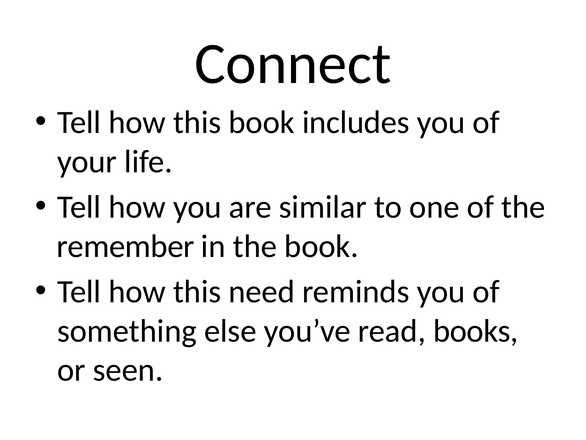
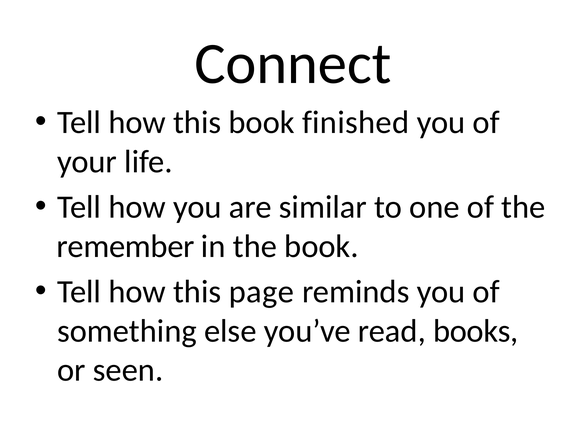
includes: includes -> finished
need: need -> page
